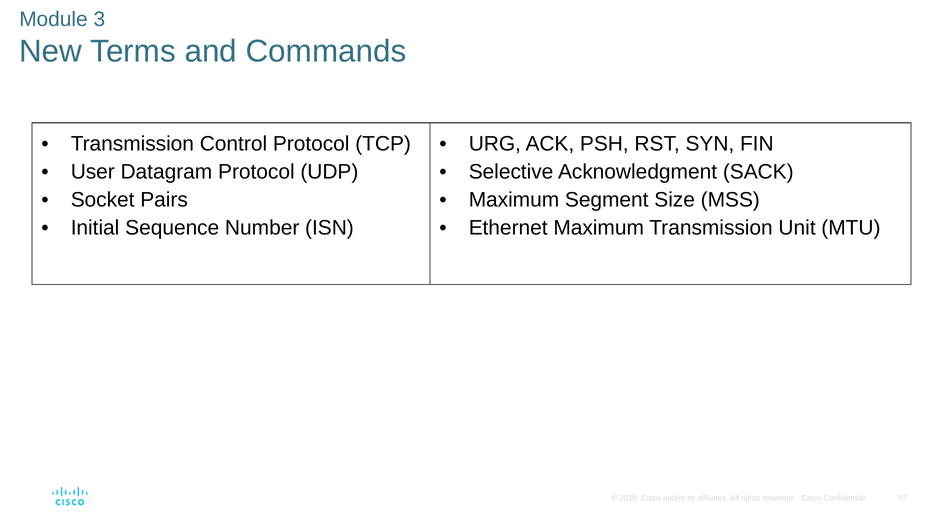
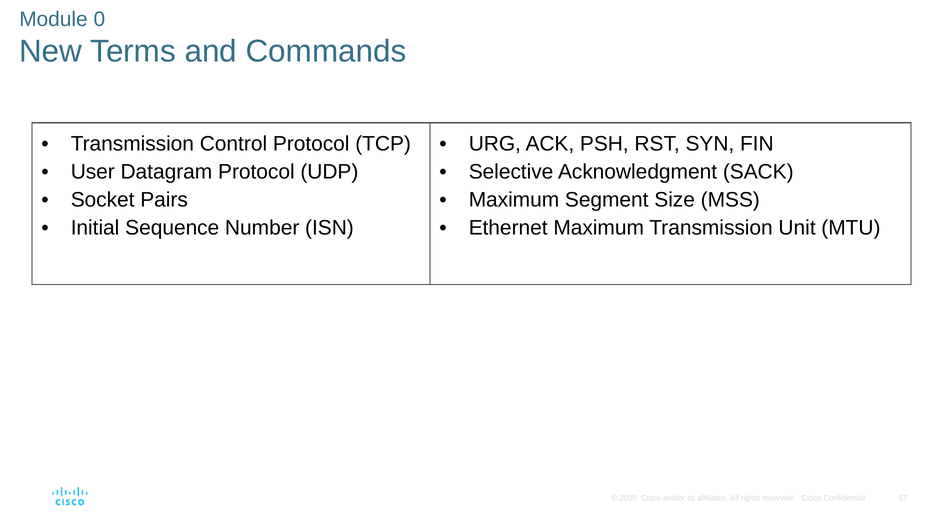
3: 3 -> 0
